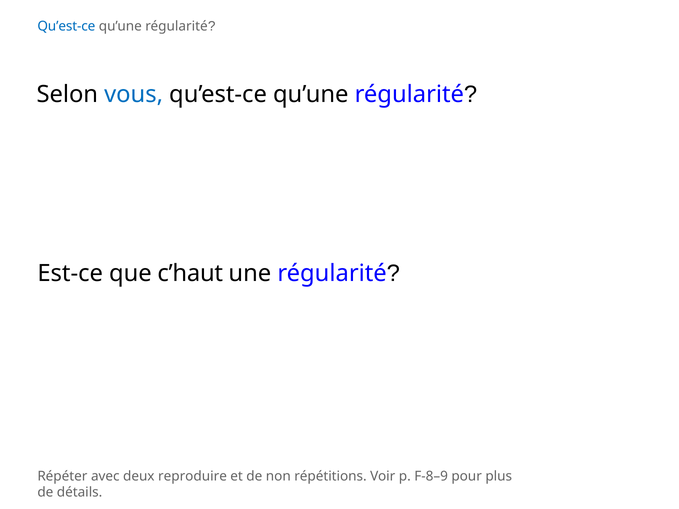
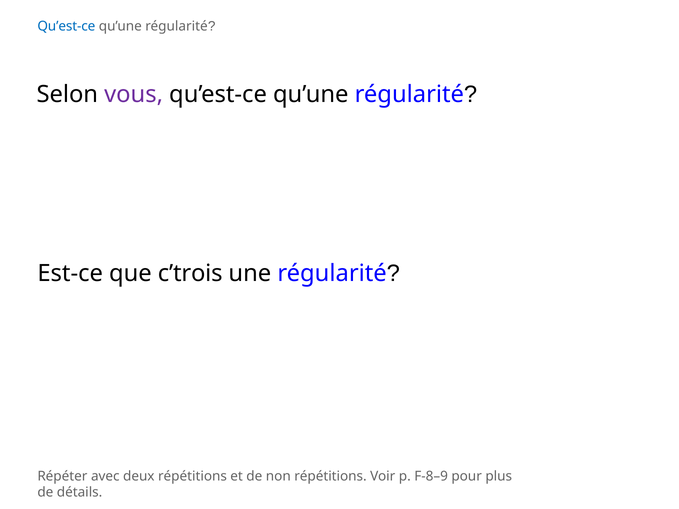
vous colour: blue -> purple
c’haut: c’haut -> c’trois
deux reproduire: reproduire -> répétitions
